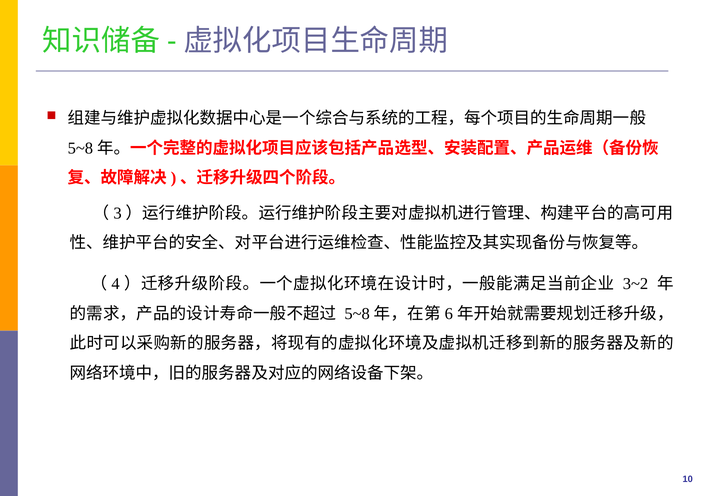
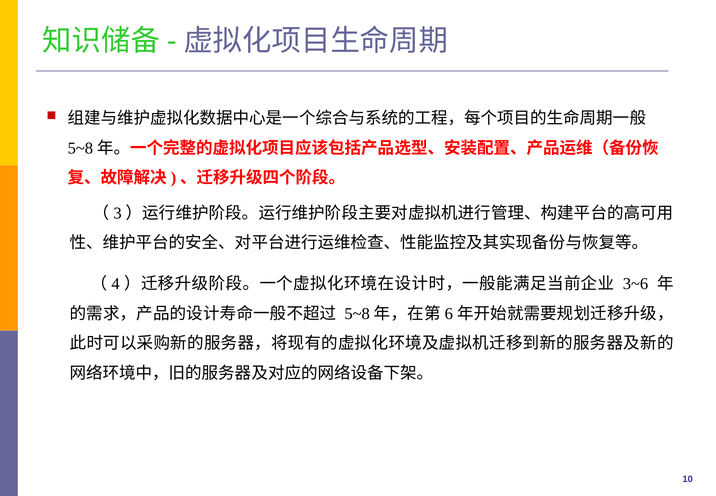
3~2: 3~2 -> 3~6
